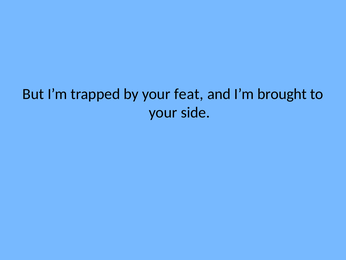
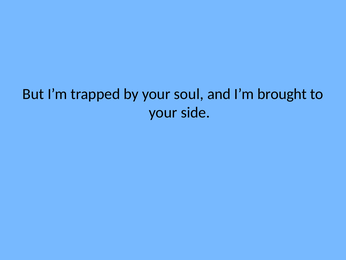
feat: feat -> soul
